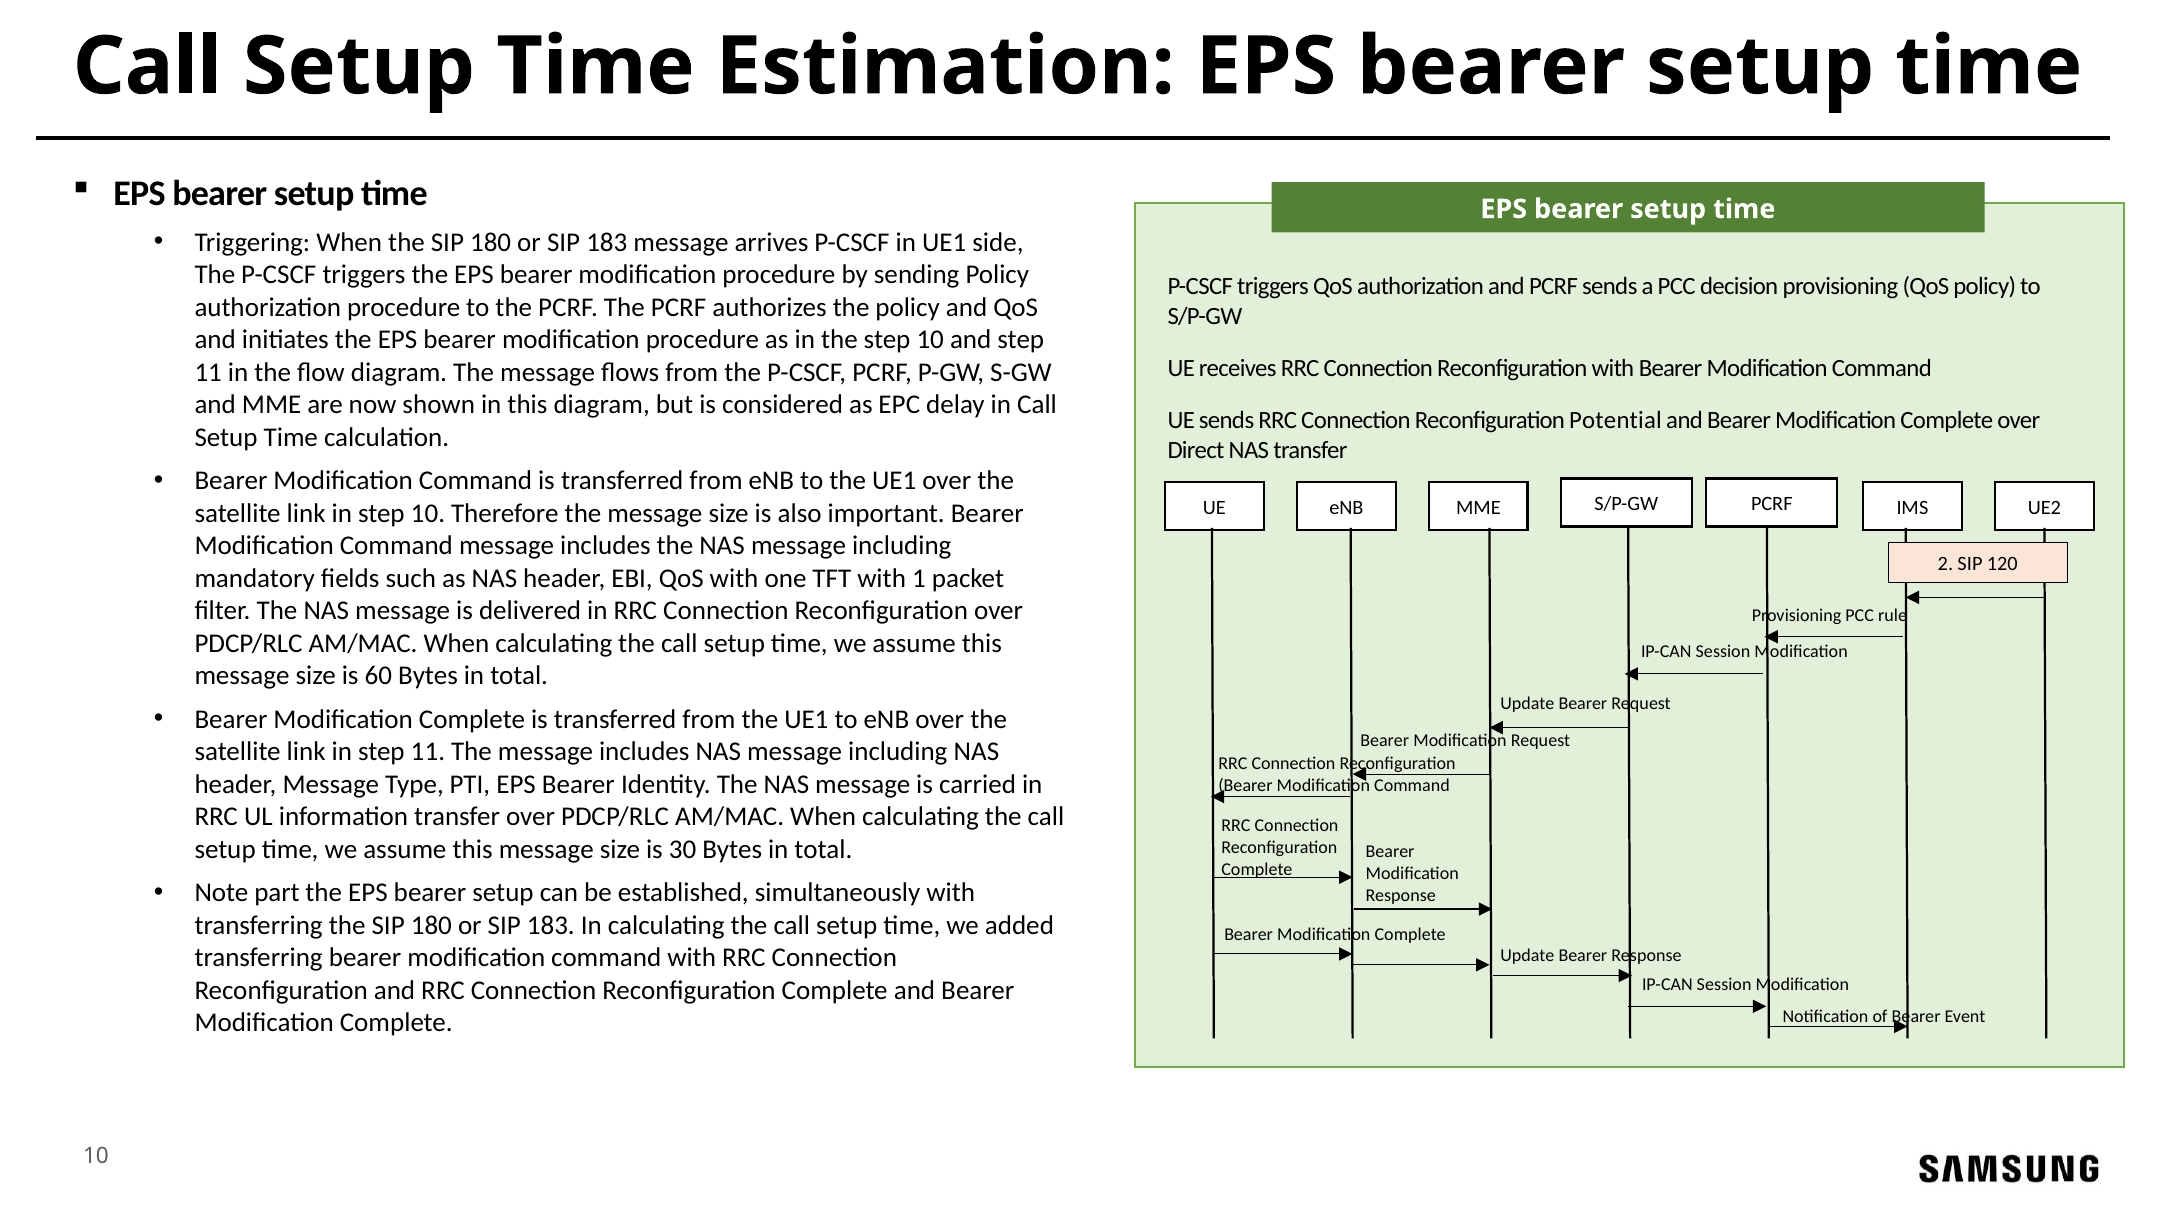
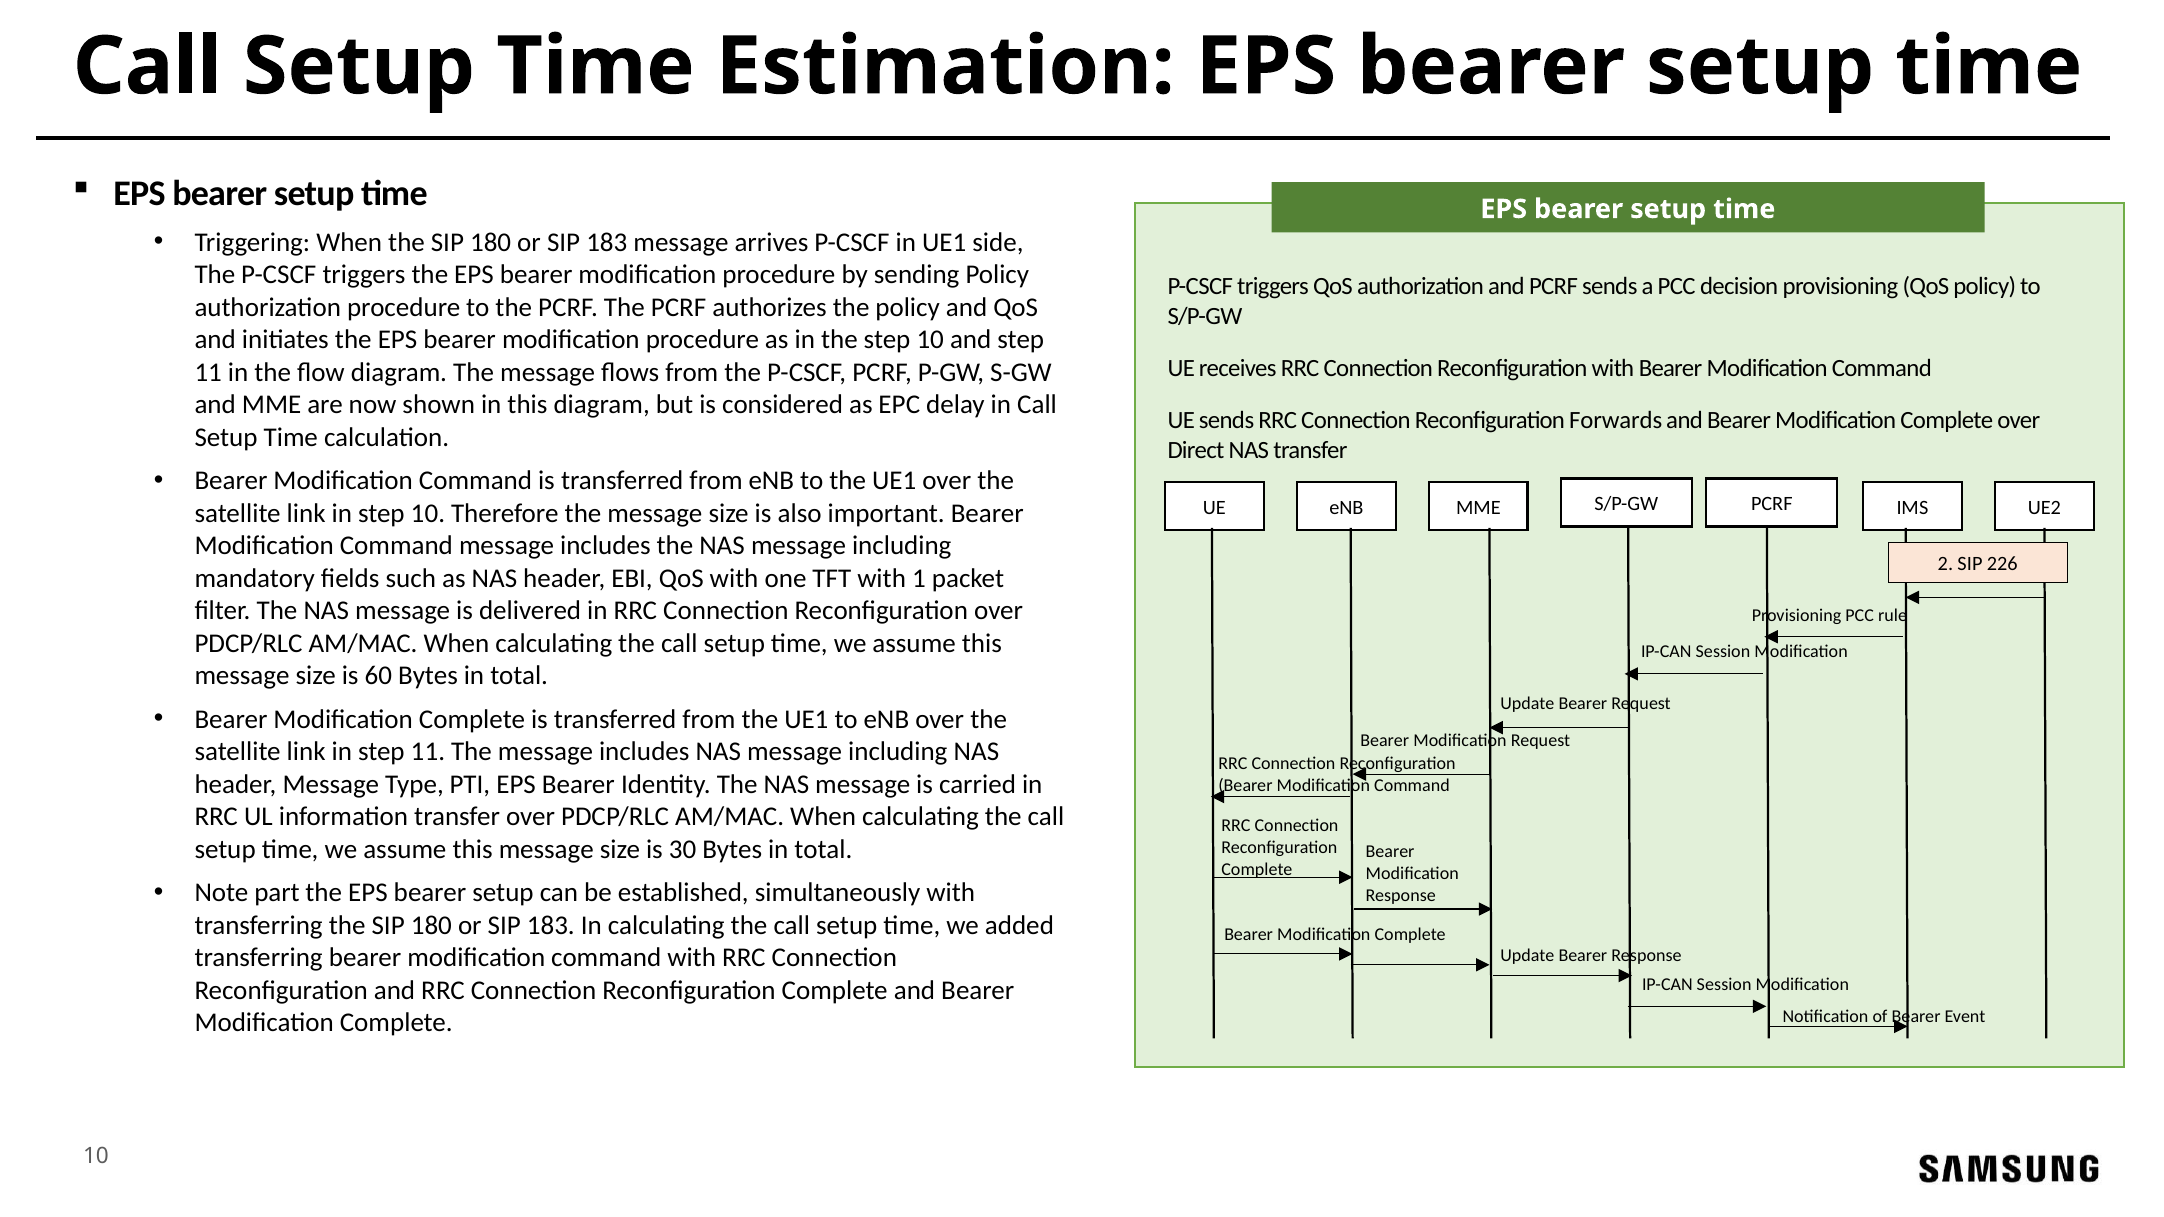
Potential: Potential -> Forwards
120: 120 -> 226
